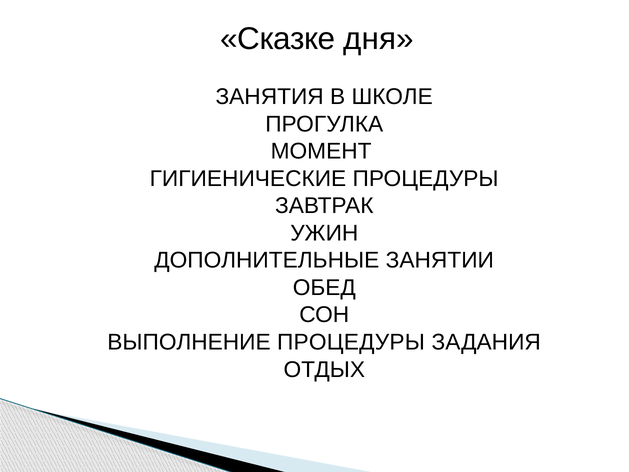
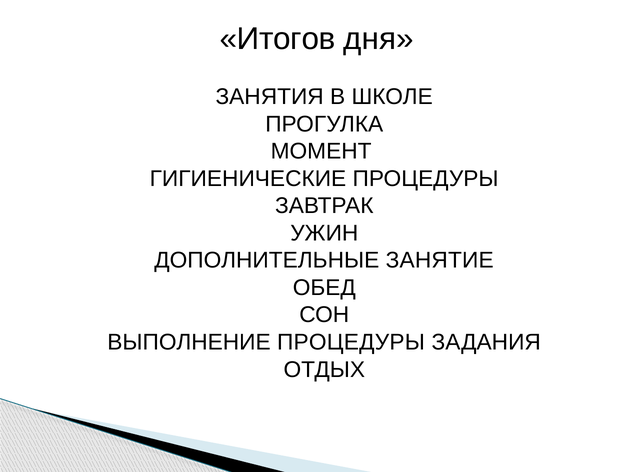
Сказке: Сказке -> Итогов
ЗАНЯТИИ: ЗАНЯТИИ -> ЗАНЯТИЕ
